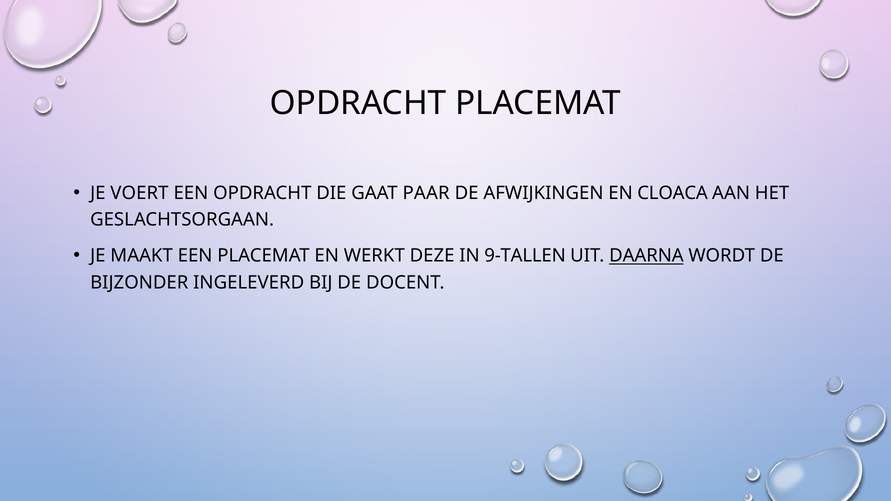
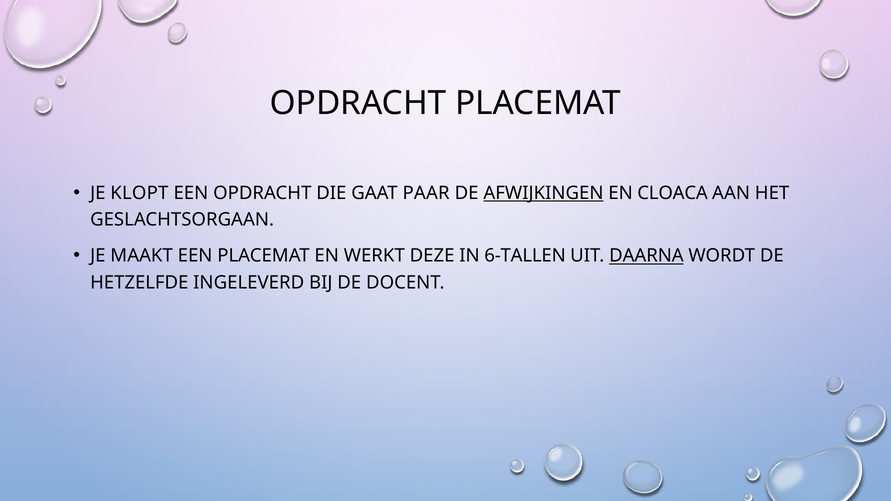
VOERT: VOERT -> KLOPT
AFWIJKINGEN underline: none -> present
9-TALLEN: 9-TALLEN -> 6-TALLEN
BIJZONDER: BIJZONDER -> HETZELFDE
